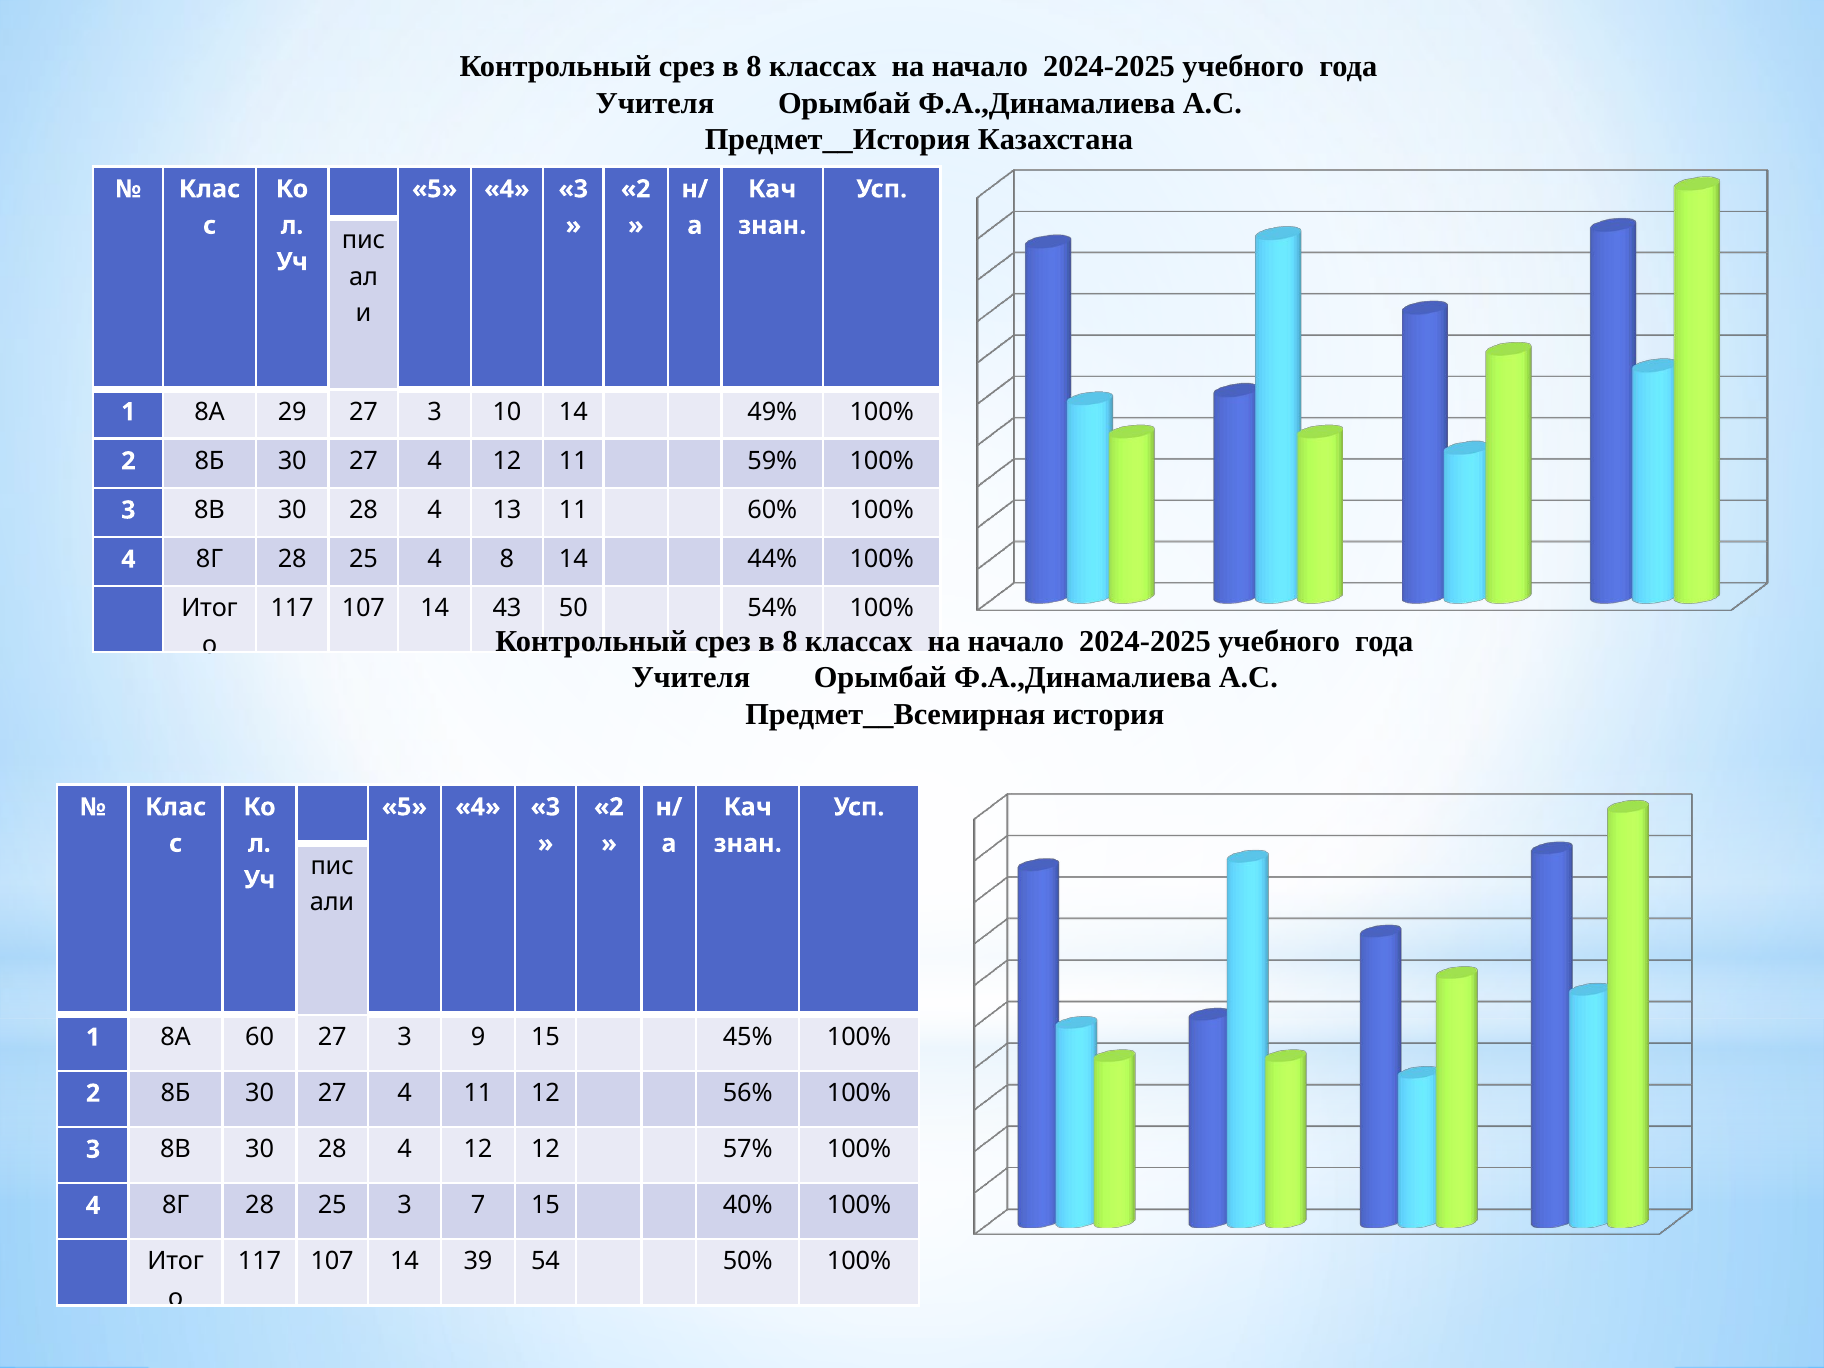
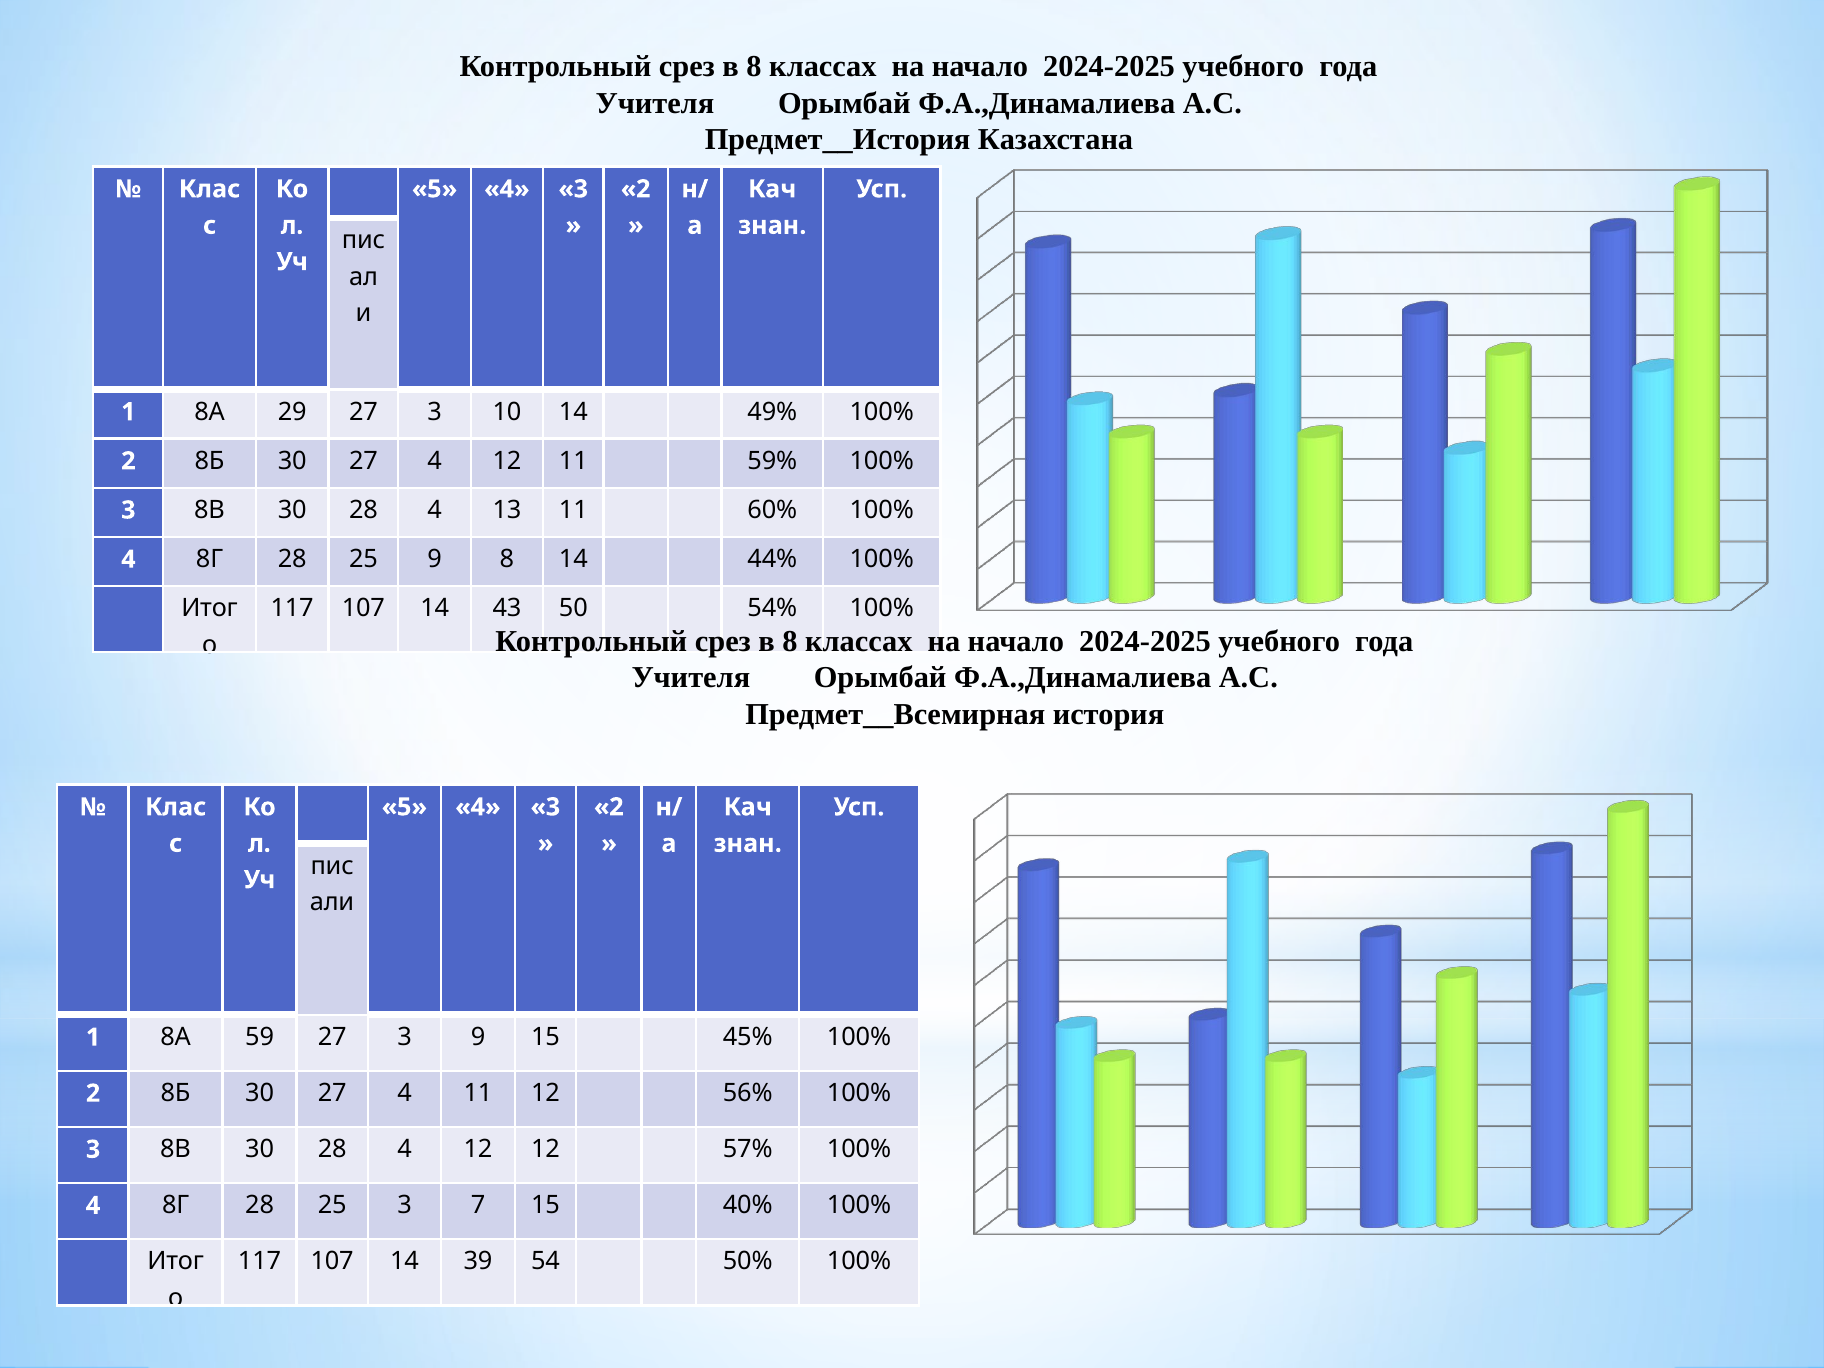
25 4: 4 -> 9
60: 60 -> 59
